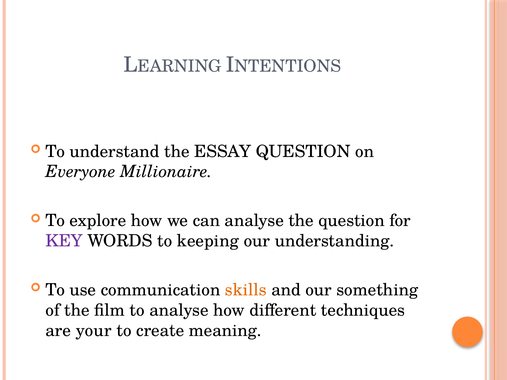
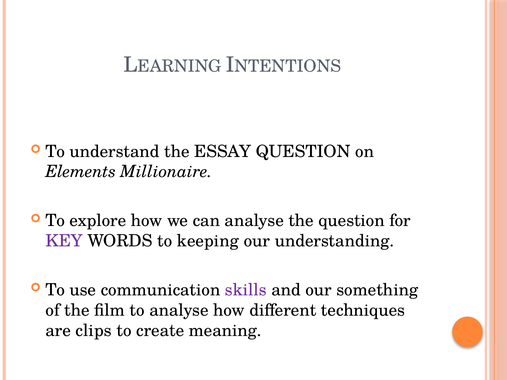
Everyone: Everyone -> Elements
skills colour: orange -> purple
your: your -> clips
